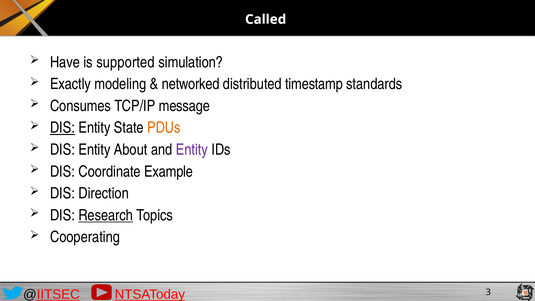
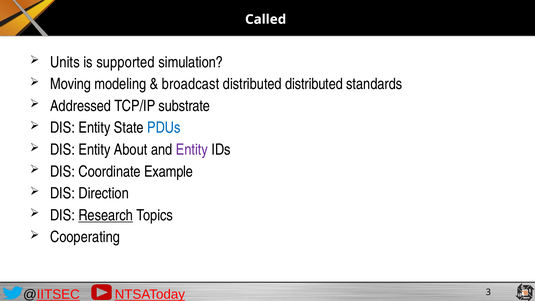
Have: Have -> Units
Exactly: Exactly -> Moving
networked: networked -> broadcast
distributed timestamp: timestamp -> distributed
Consumes: Consumes -> Addressed
message: message -> substrate
DIS at (63, 128) underline: present -> none
PDUs colour: orange -> blue
